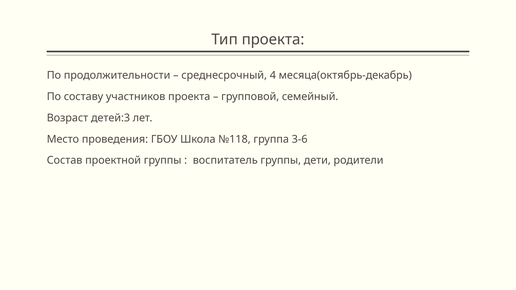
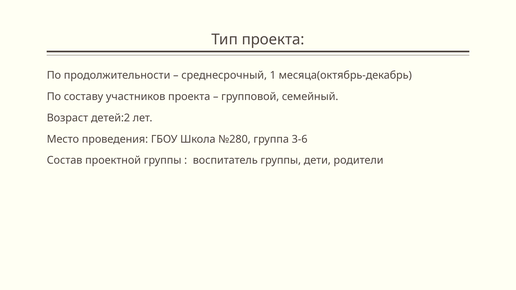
4: 4 -> 1
детей:3: детей:3 -> детей:2
№118: №118 -> №280
